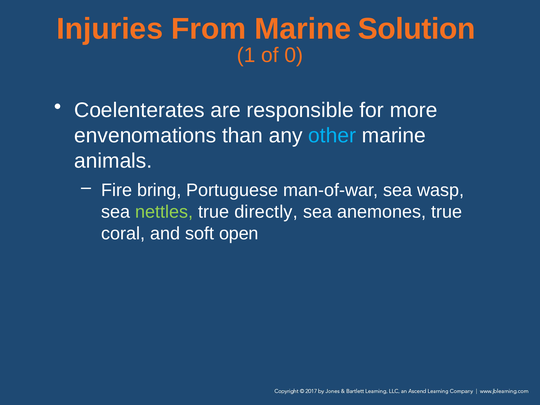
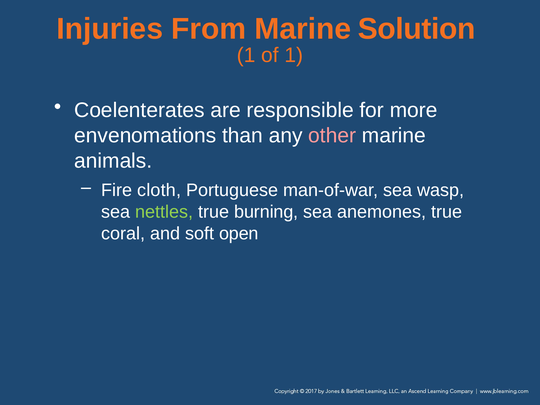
of 0: 0 -> 1
other colour: light blue -> pink
bring: bring -> cloth
directly: directly -> burning
